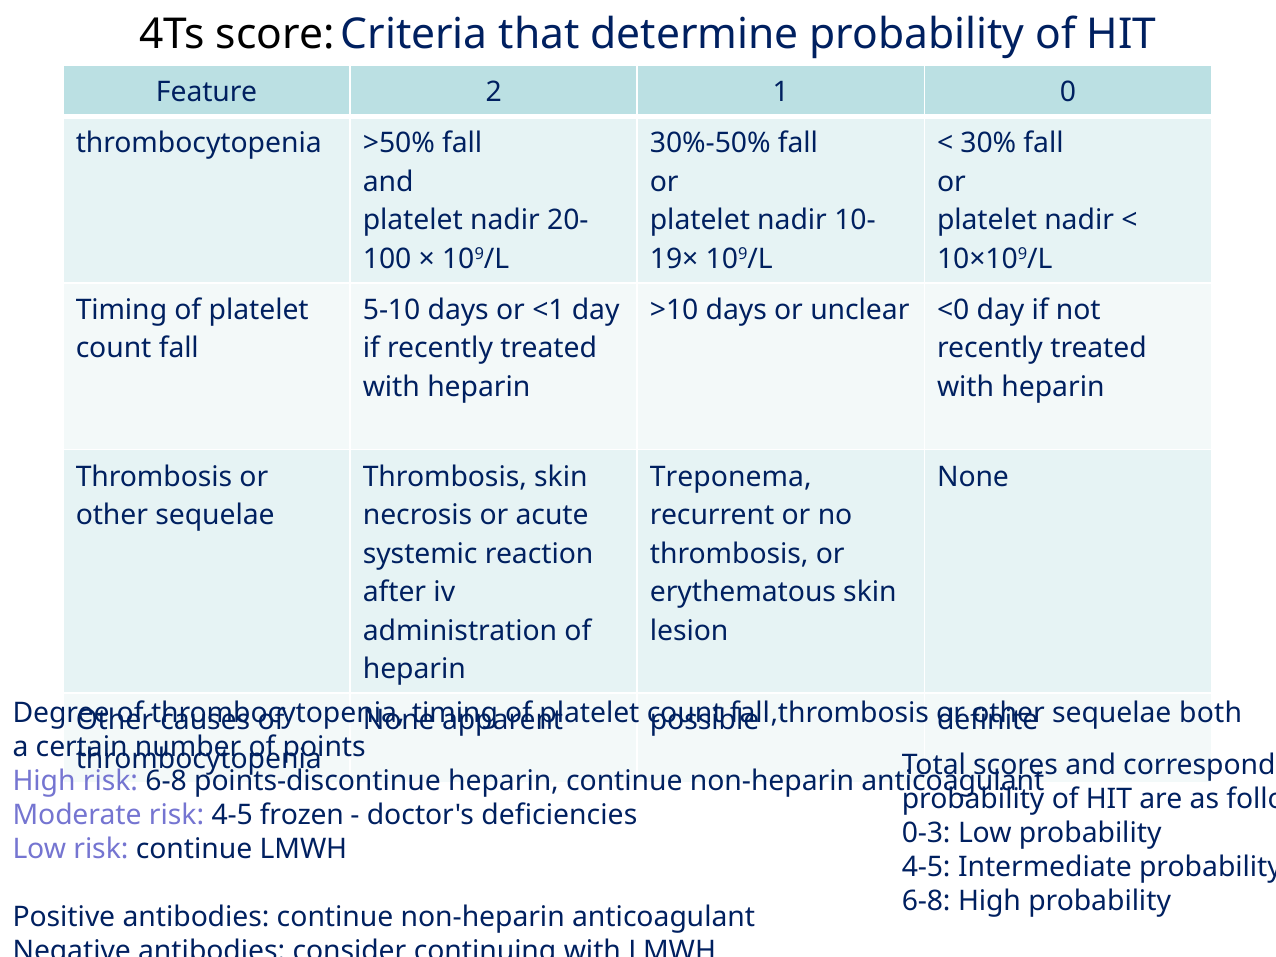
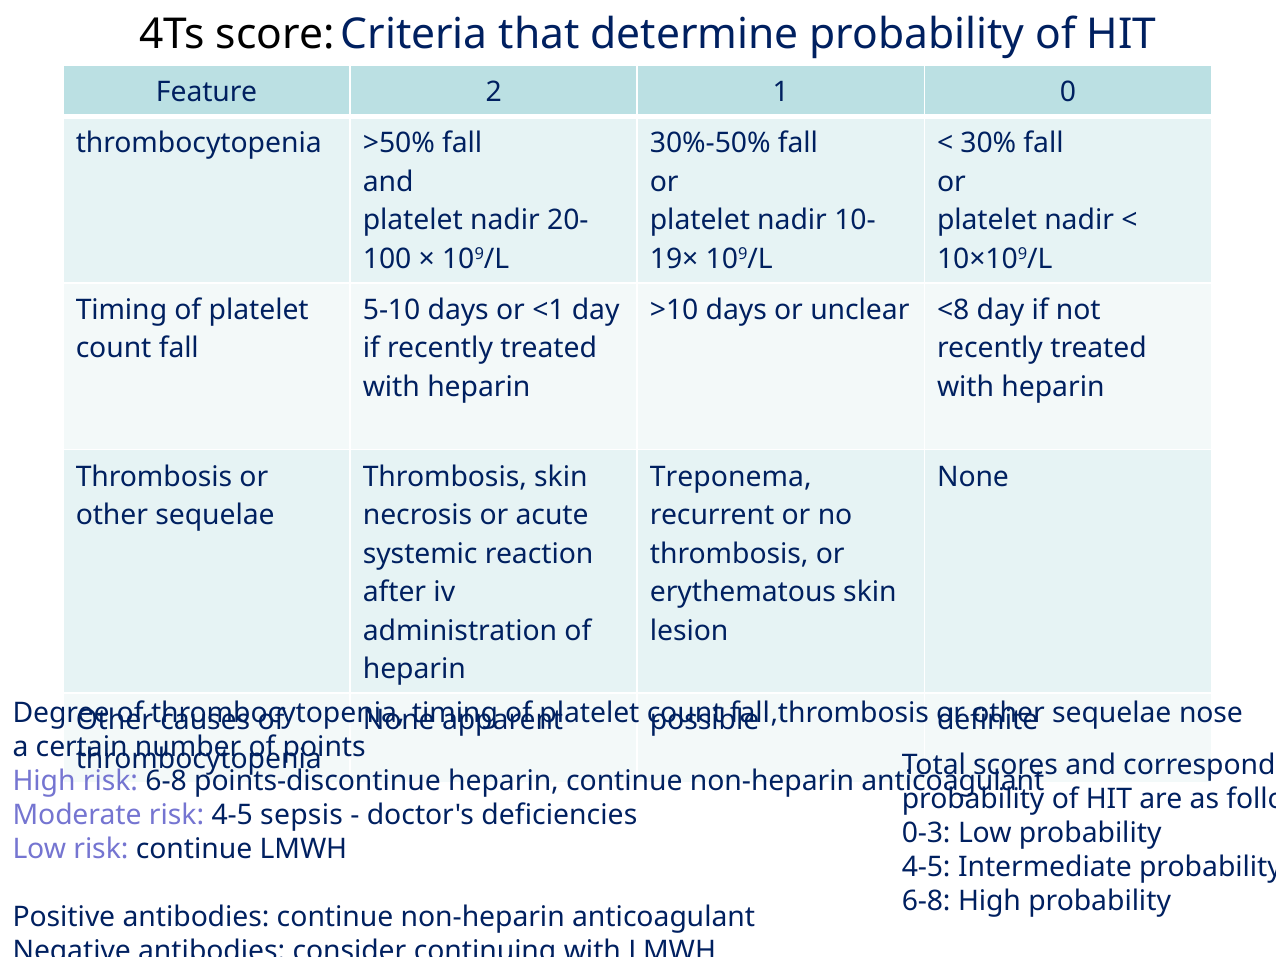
<0: <0 -> <8
both: both -> nose
frozen: frozen -> sepsis
